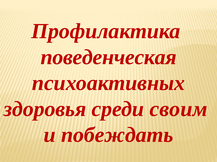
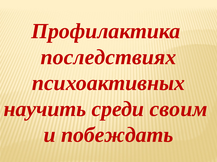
поведенческая: поведенческая -> последствиях
здоровья: здоровья -> научить
